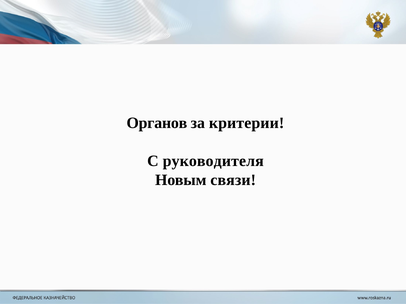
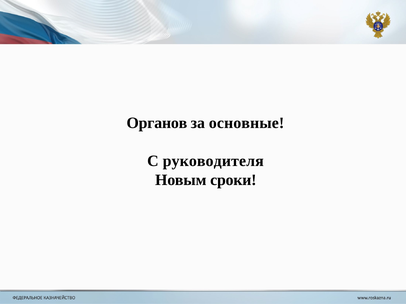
критерии: критерии -> основные
связи: связи -> сроки
